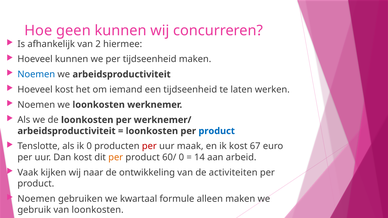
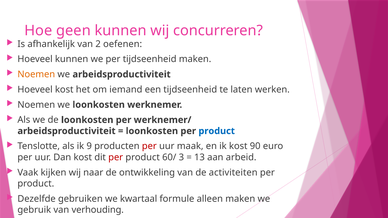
hiermee: hiermee -> oefenen
Noemen at (36, 74) colour: blue -> orange
ik 0: 0 -> 9
67: 67 -> 90
per at (116, 157) colour: orange -> red
60/ 0: 0 -> 3
14: 14 -> 13
Noemen at (37, 199): Noemen -> Dezelfde
van loonkosten: loonkosten -> verhouding
